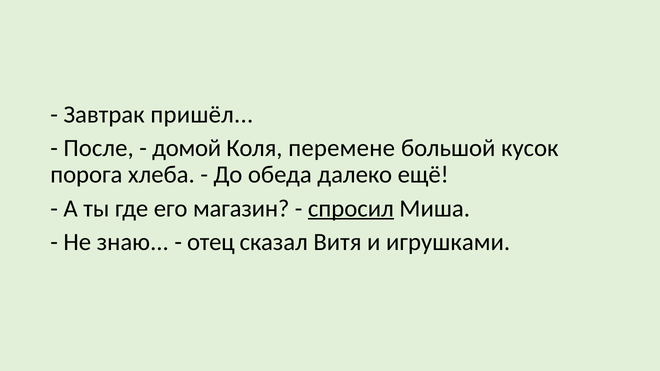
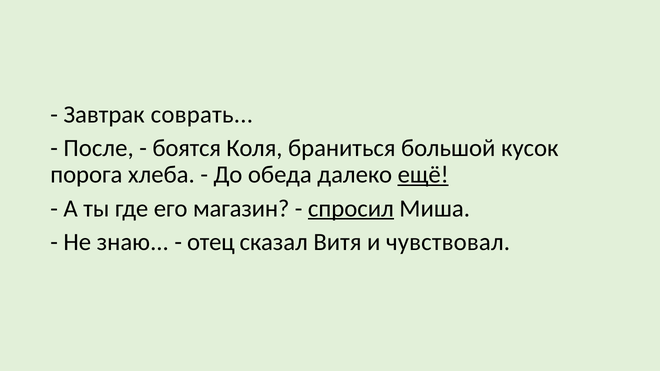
пришёл: пришёл -> соврать
домой: домой -> боятся
перемене: перемене -> браниться
ещё underline: none -> present
игрушками: игрушками -> чувствовал
